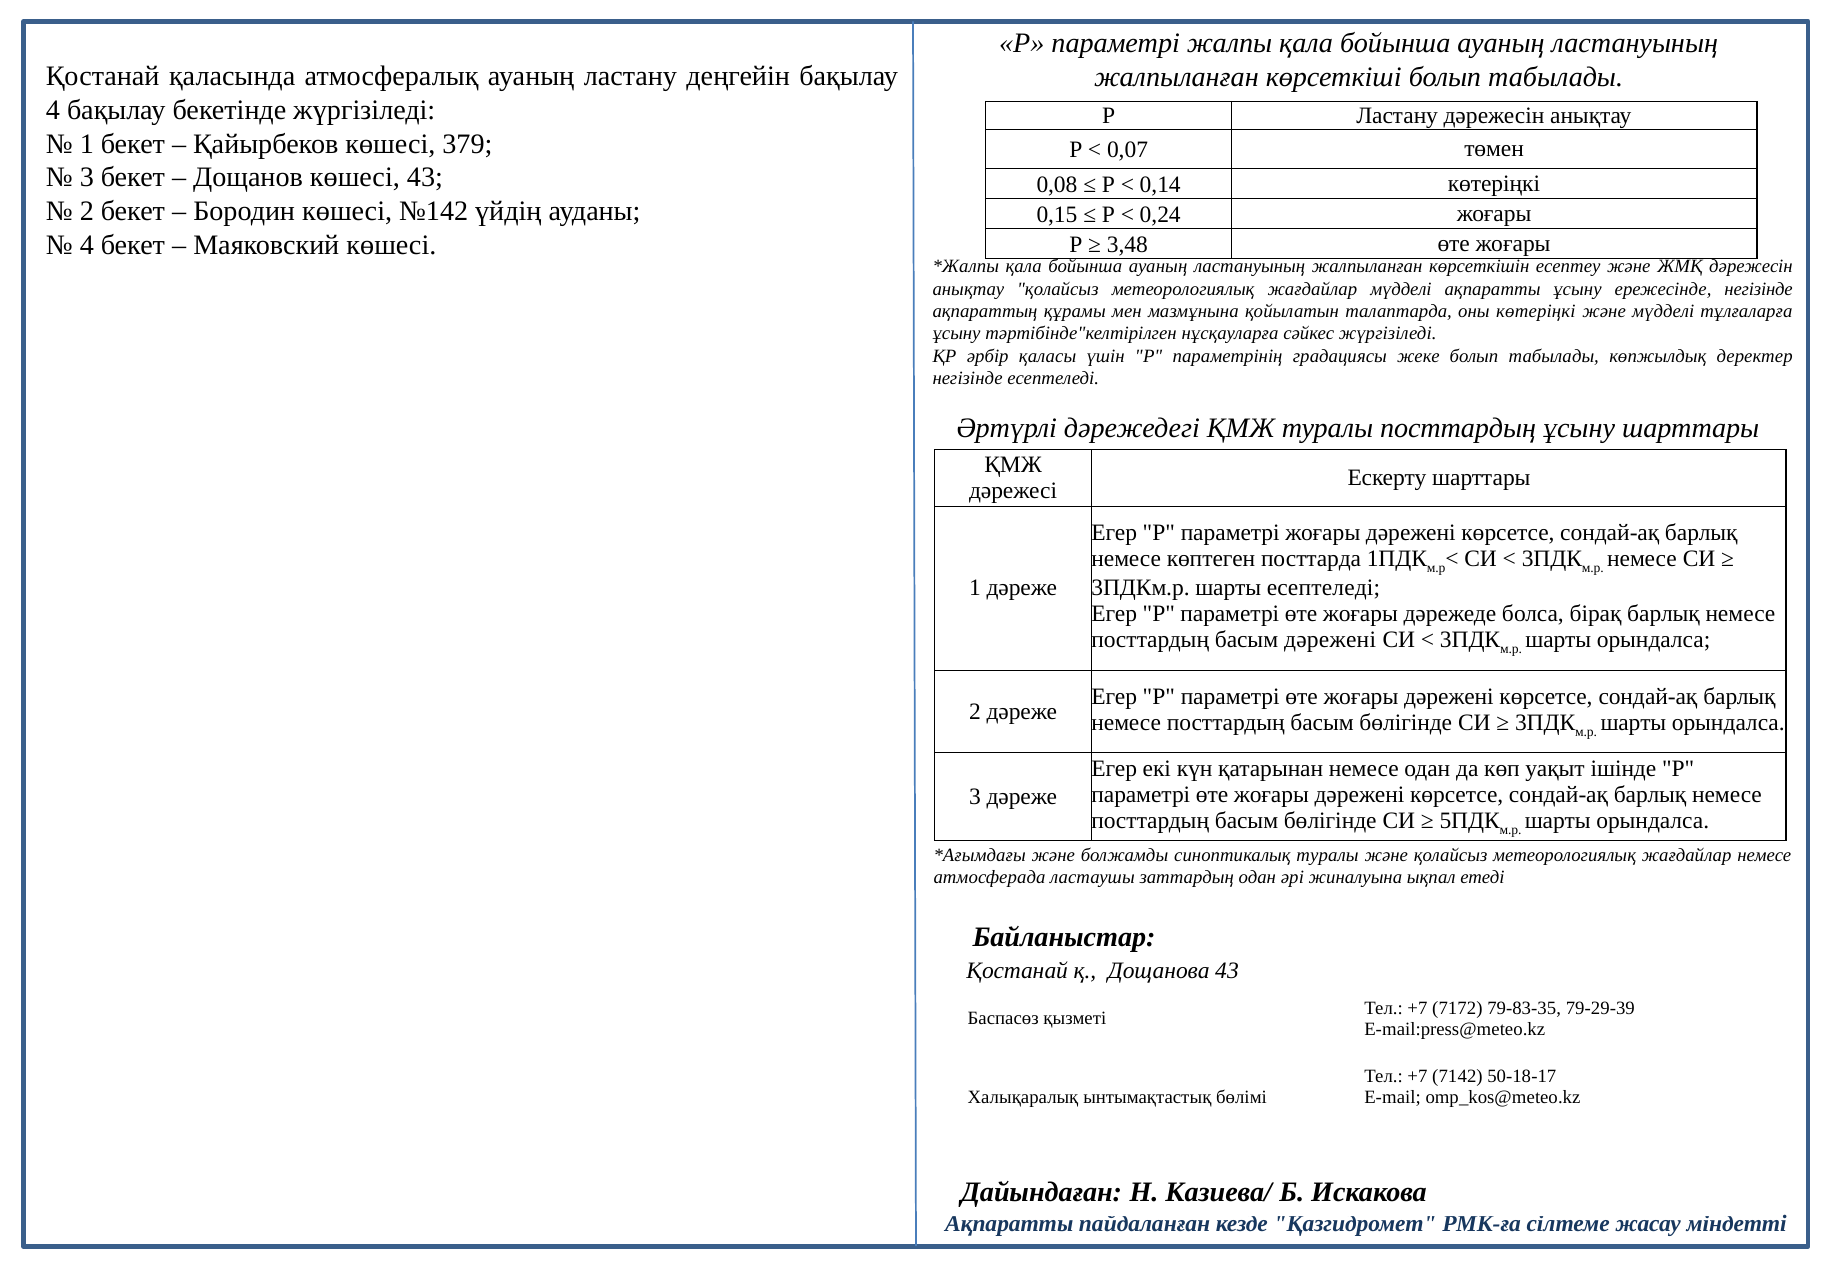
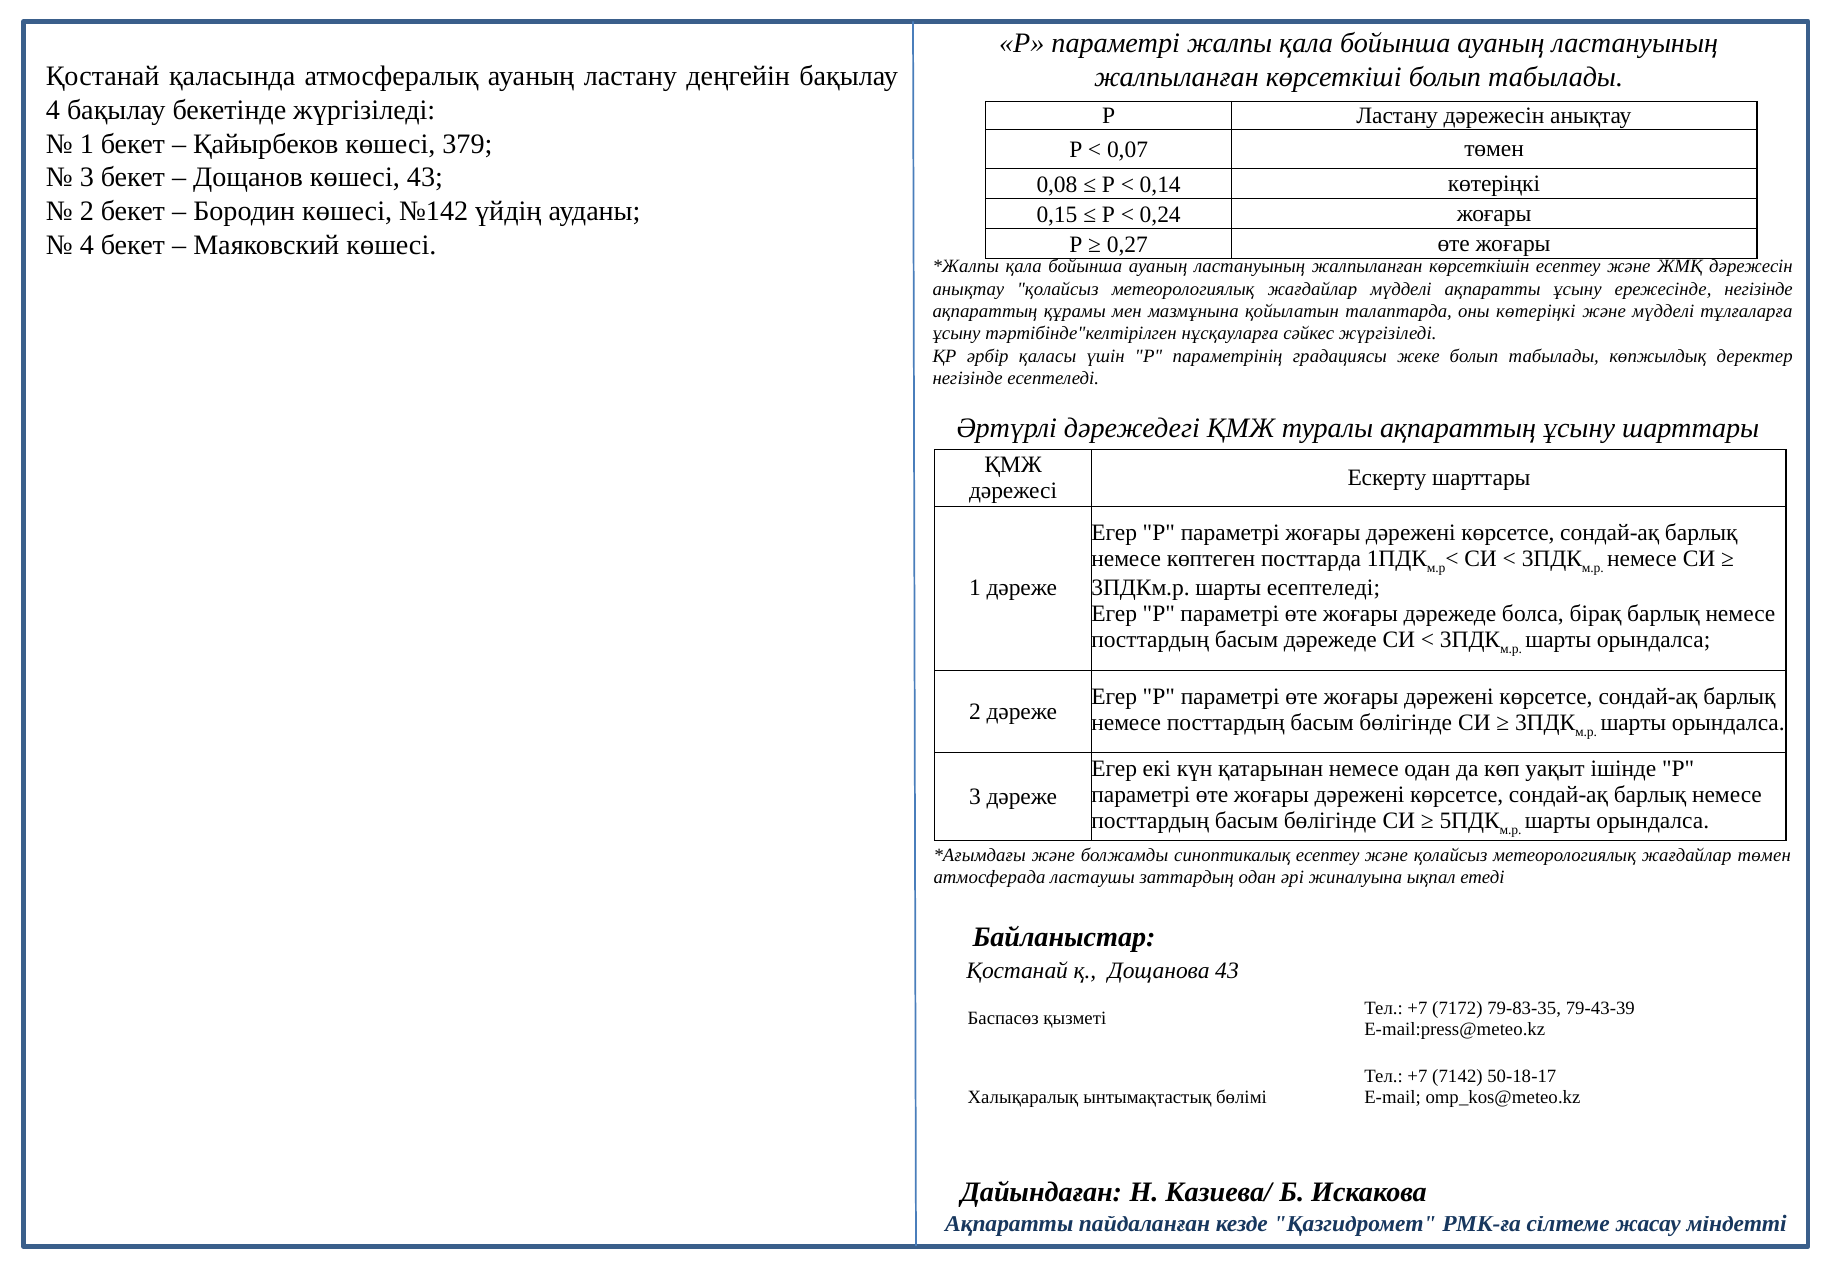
3,48: 3,48 -> 0,27
туралы посттардың: посттардың -> ақпараттың
басым дәрежені: дәрежені -> дәрежеде
синоптикалық туралы: туралы -> есептеу
жағдайлар немесе: немесе -> төмен
79-29-39: 79-29-39 -> 79-43-39
